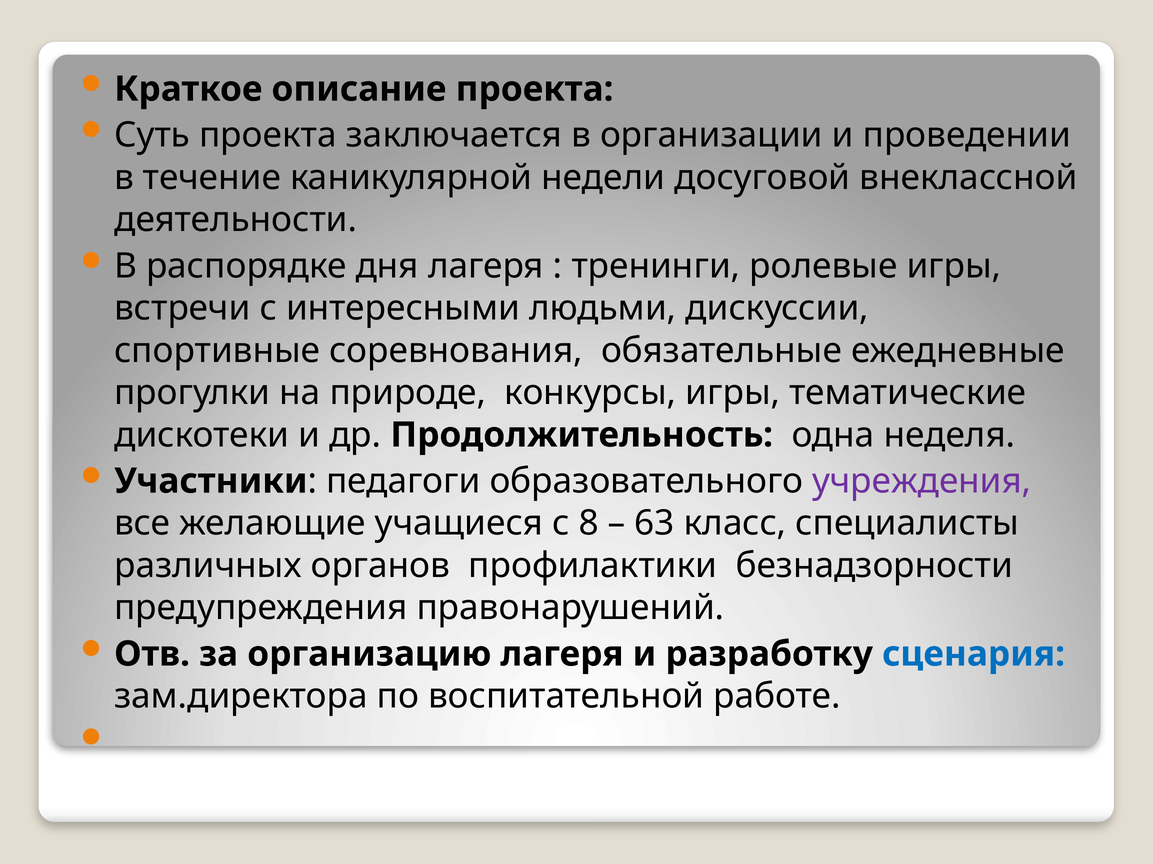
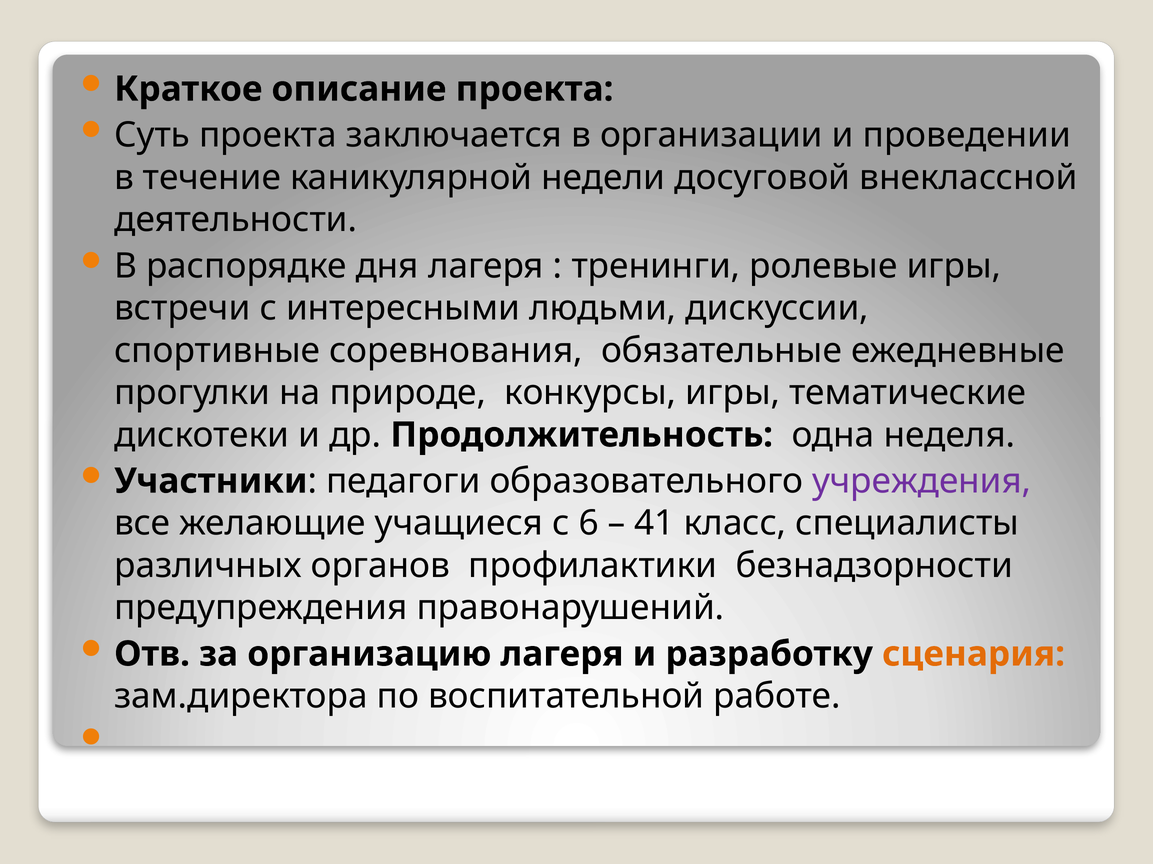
8: 8 -> 6
63: 63 -> 41
сценария colour: blue -> orange
